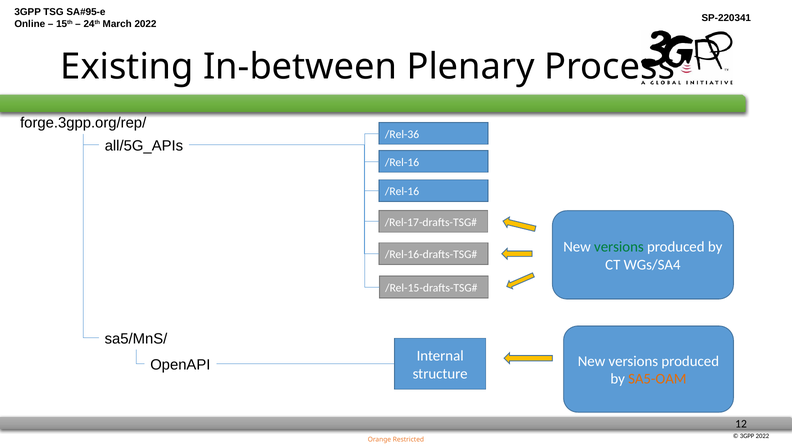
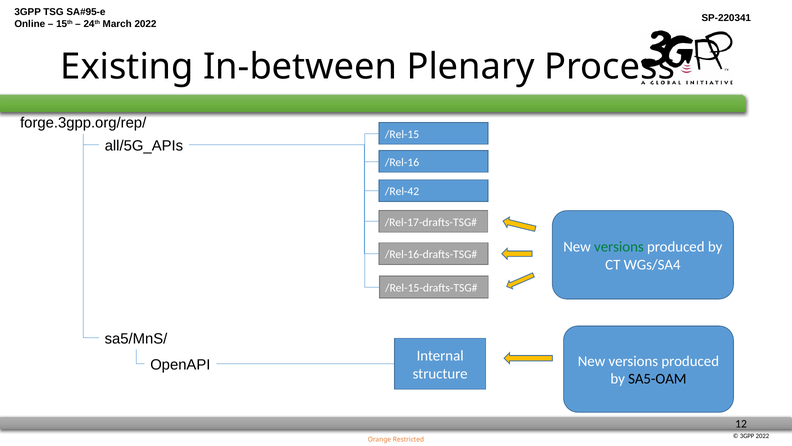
/Rel-36: /Rel-36 -> /Rel-15
/Rel-16 at (402, 191): /Rel-16 -> /Rel-42
SA5-OAM colour: orange -> black
